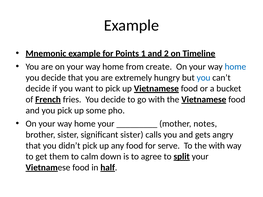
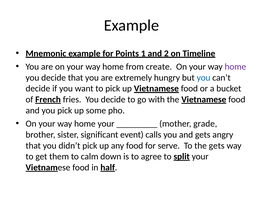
home at (235, 67) colour: blue -> purple
notes: notes -> grade
significant sister: sister -> event
the with: with -> gets
